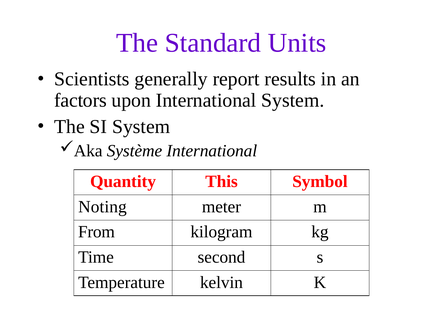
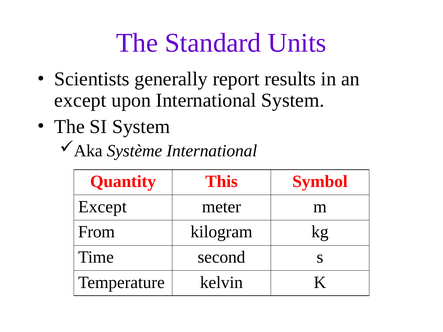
factors at (80, 101): factors -> except
Noting at (102, 207): Noting -> Except
